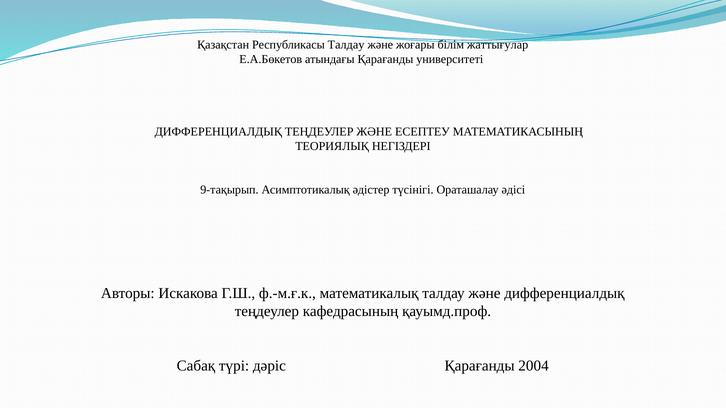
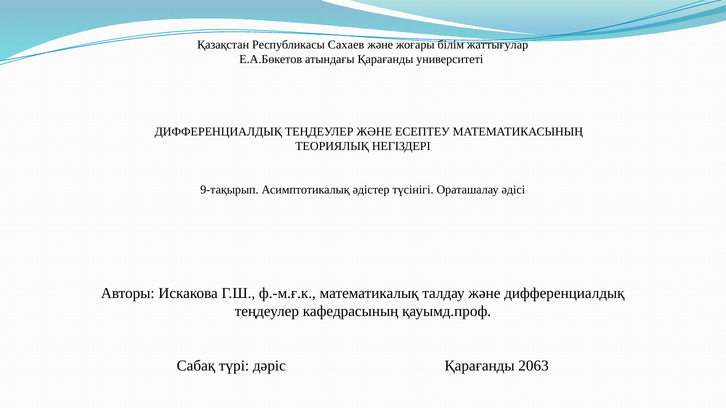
Республикасы Талдау: Талдау -> Сахаев
2004: 2004 -> 2063
